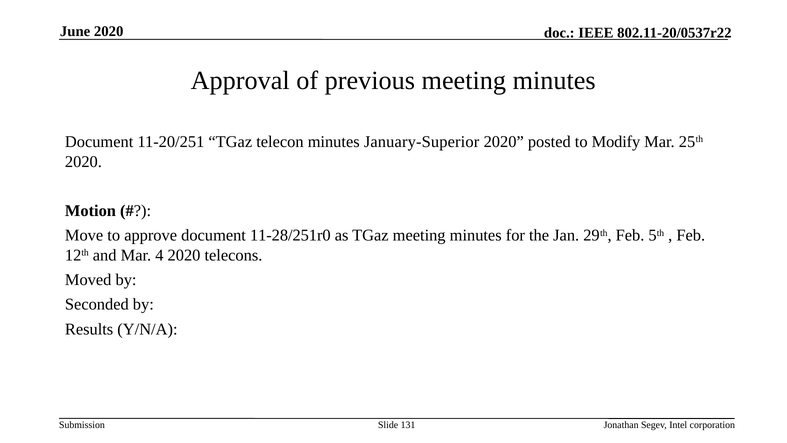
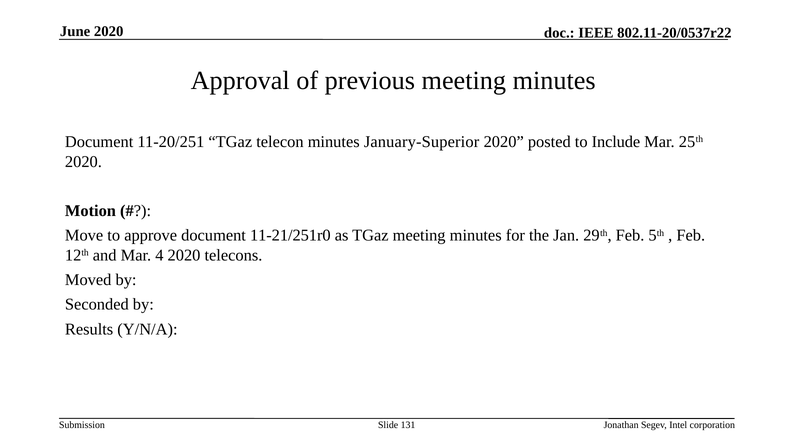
Modify: Modify -> Include
11-28/251r0: 11-28/251r0 -> 11-21/251r0
